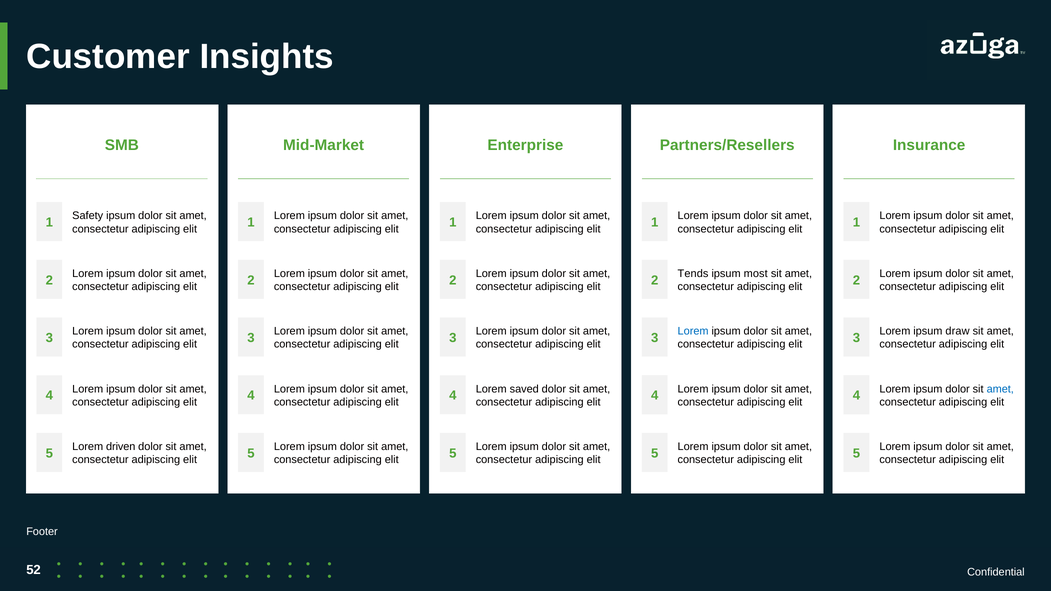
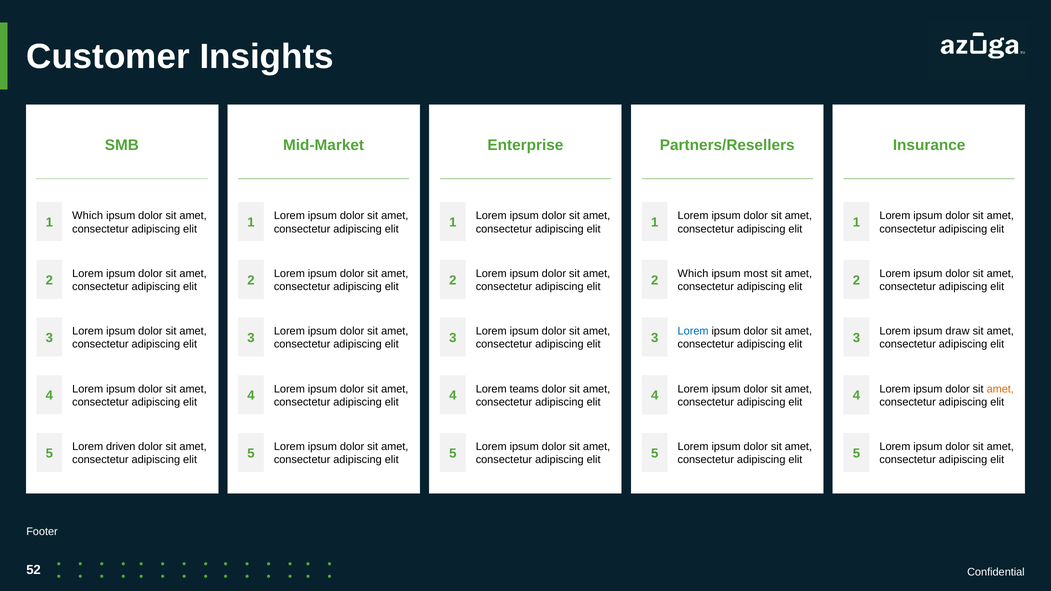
Safety at (88, 216): Safety -> Which
Tends at (693, 274): Tends -> Which
saved: saved -> teams
amet at (1000, 389) colour: blue -> orange
